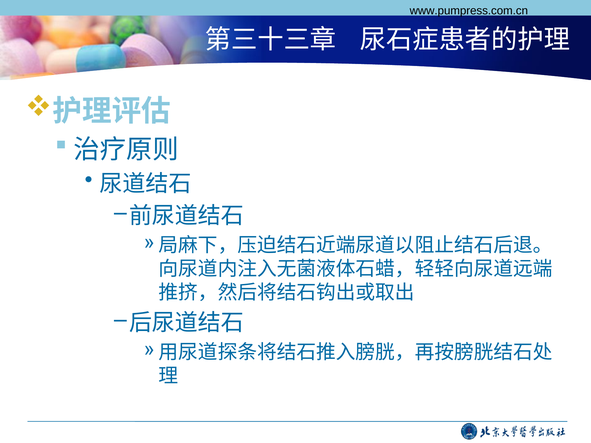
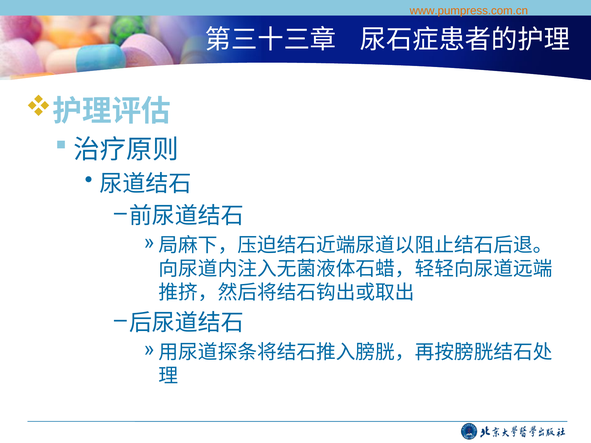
www.pumpress.com.cn colour: black -> orange
